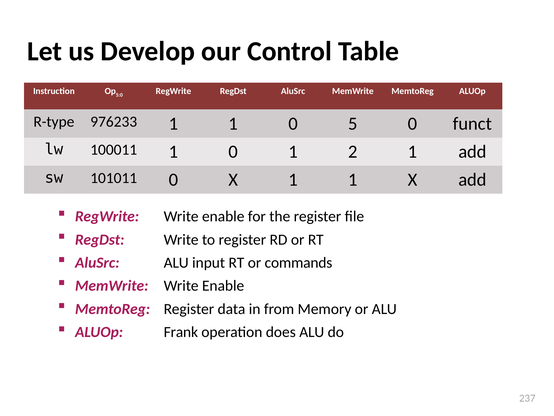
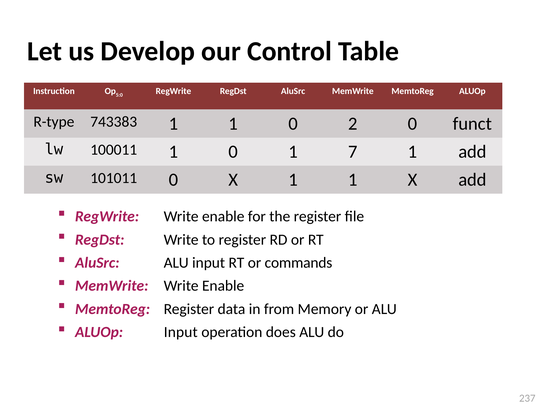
976233: 976233 -> 743383
5: 5 -> 2
2: 2 -> 7
ALUOp Frank: Frank -> Input
